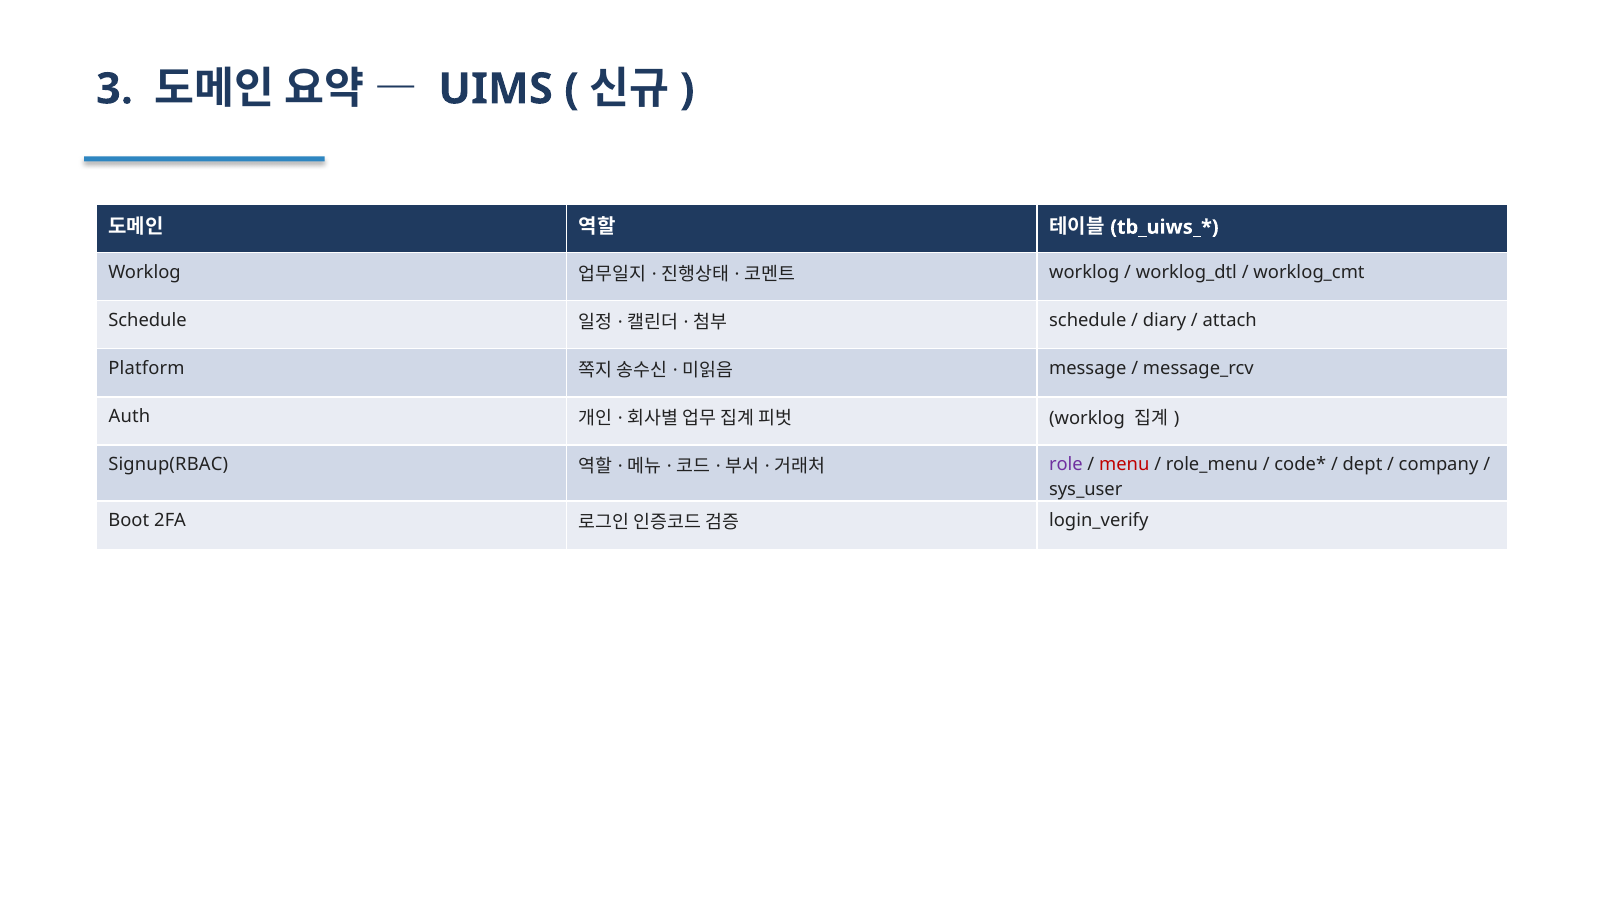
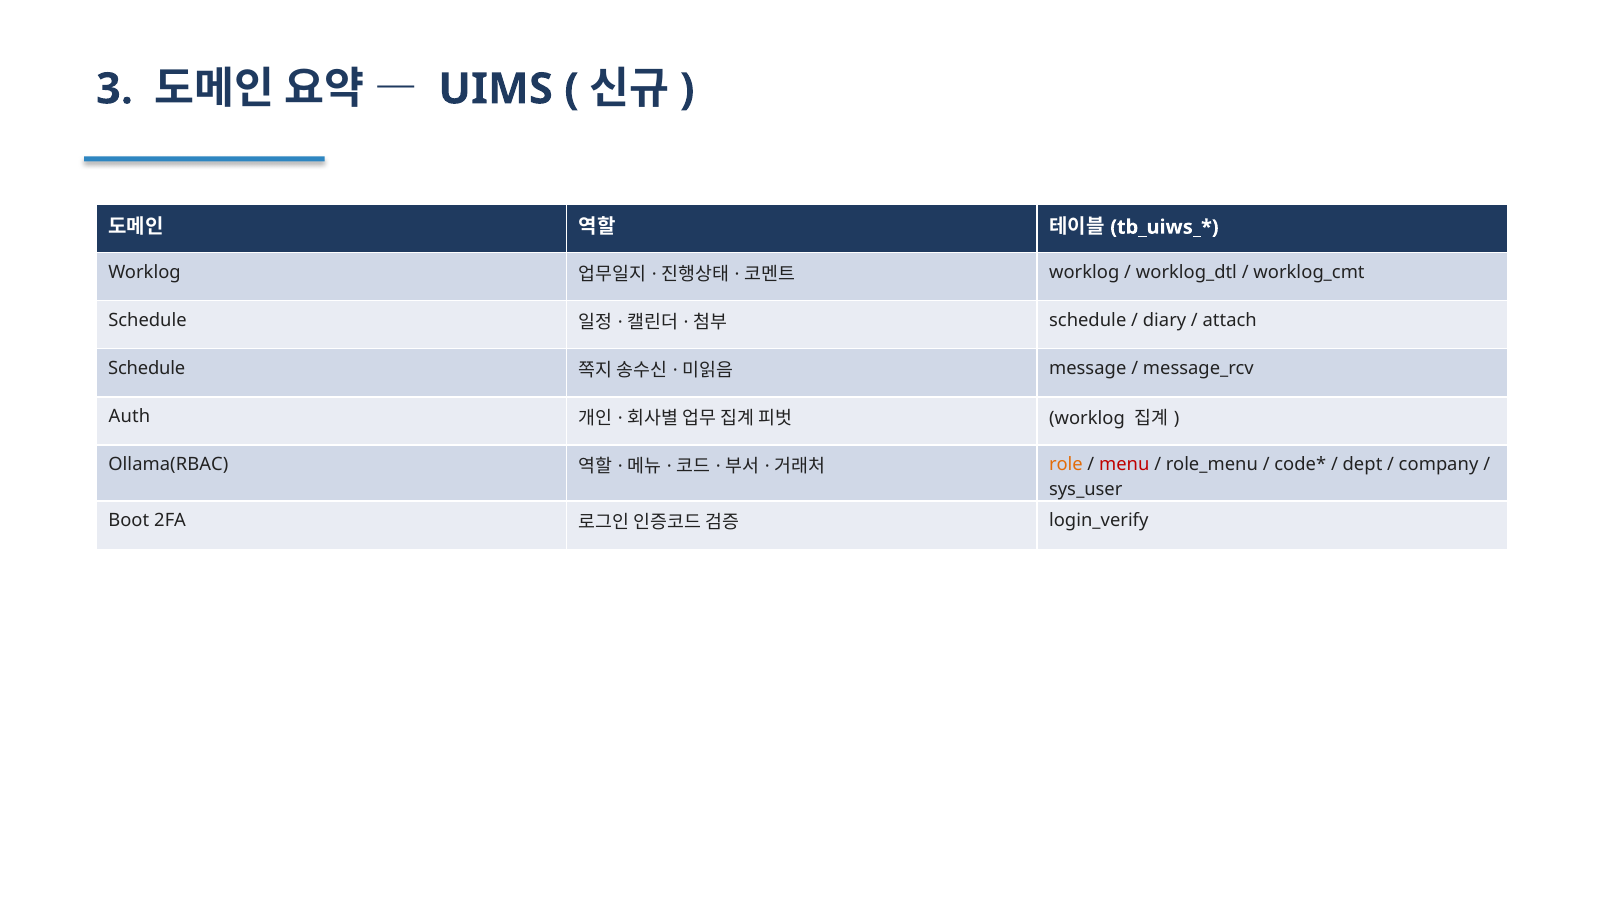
Platform at (147, 368): Platform -> Schedule
Signup(RBAC: Signup(RBAC -> Ollama(RBAC
role colour: purple -> orange
